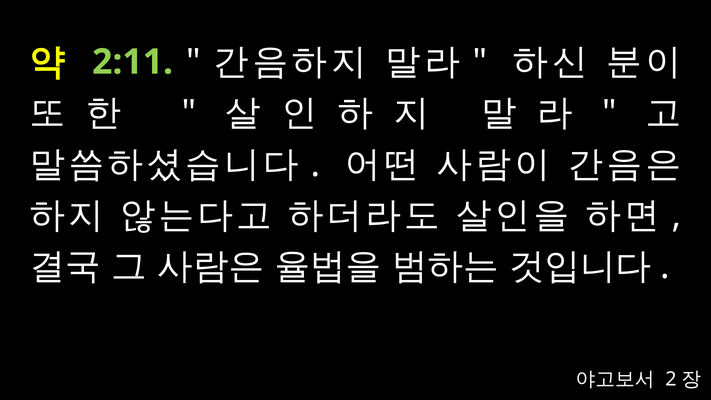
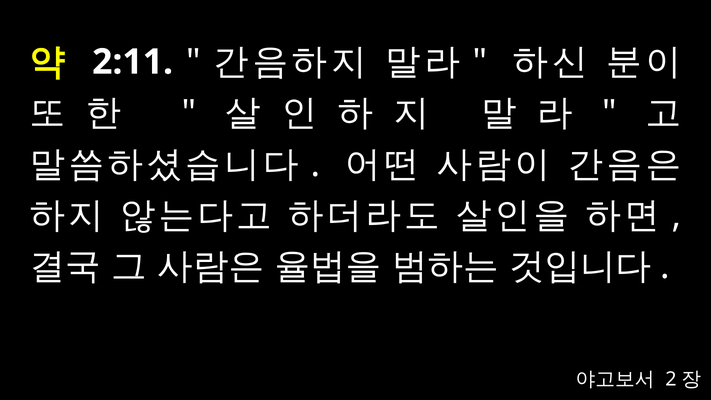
2:11 colour: light green -> white
